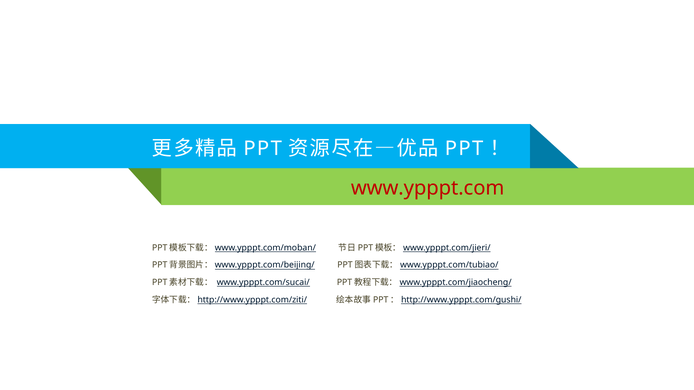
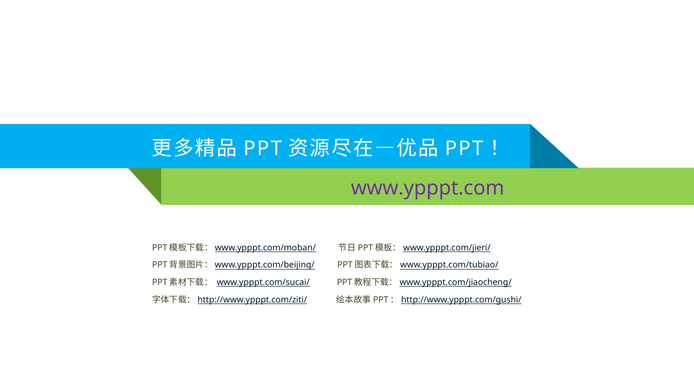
www.ypppt.com colour: red -> purple
